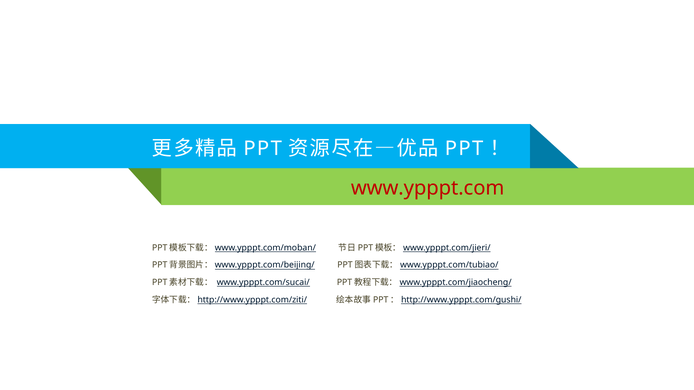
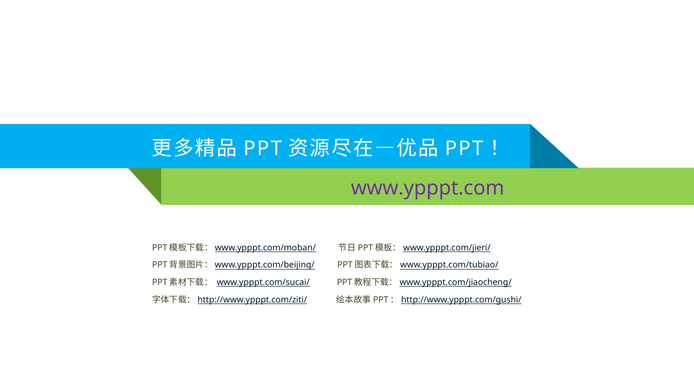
www.ypppt.com colour: red -> purple
